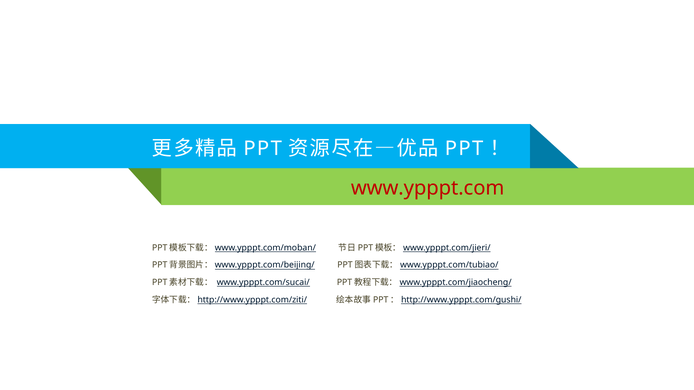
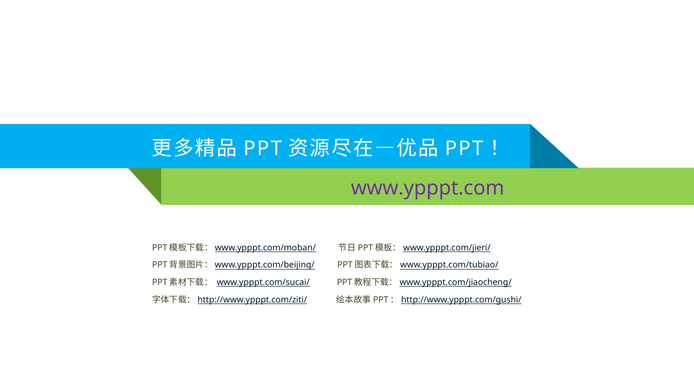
www.ypppt.com colour: red -> purple
